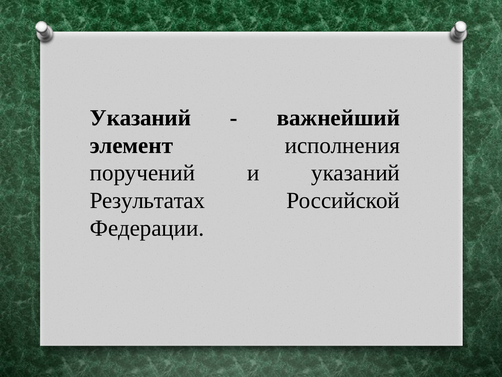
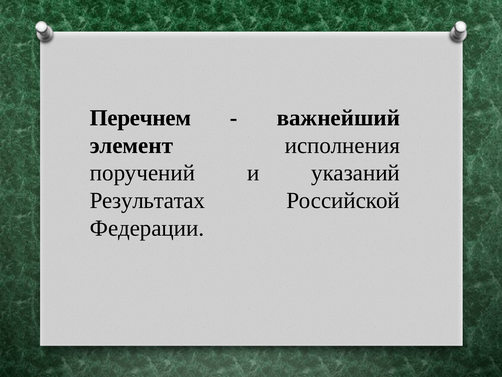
Указаний at (140, 118): Указаний -> Перечнем
